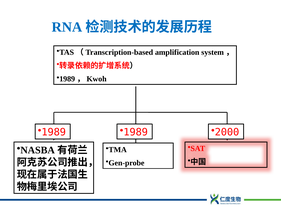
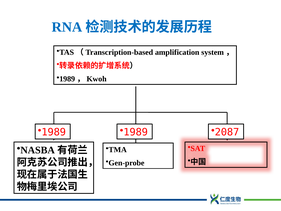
2000: 2000 -> 2087
